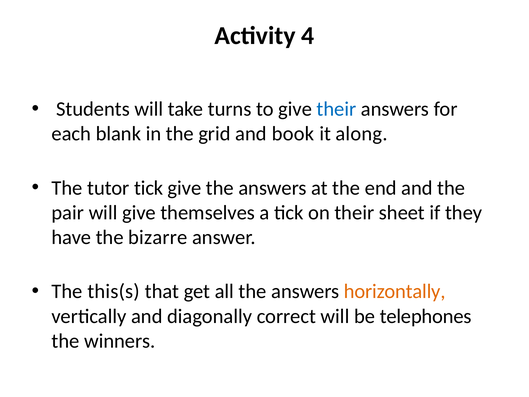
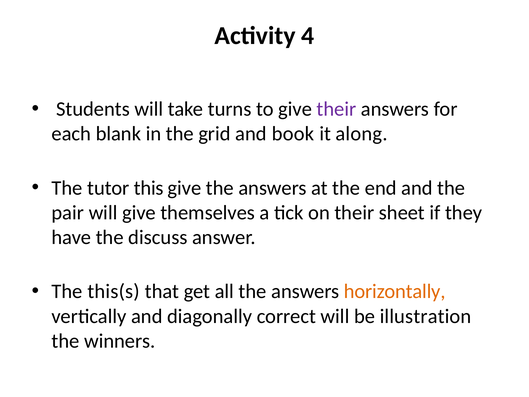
their at (336, 109) colour: blue -> purple
tutor tick: tick -> this
bizarre: bizarre -> discuss
telephones: telephones -> illustration
